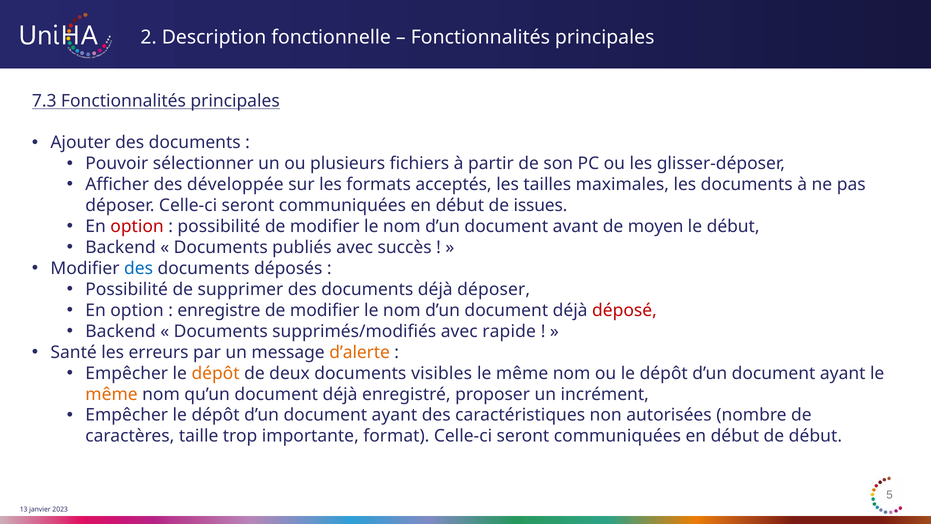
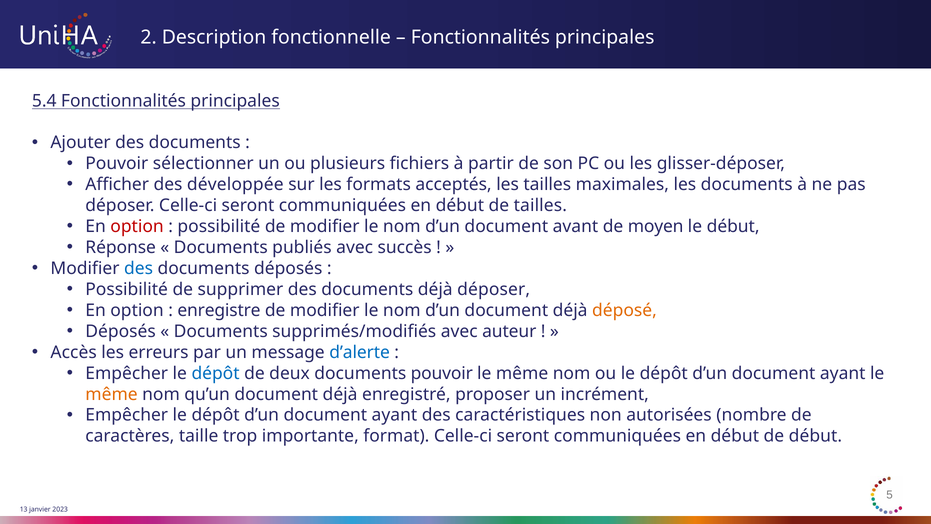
7.3: 7.3 -> 5.4
de issues: issues -> tailles
Backend at (121, 247): Backend -> Réponse
déposé colour: red -> orange
Backend at (121, 331): Backend -> Déposés
rapide: rapide -> auteur
Santé: Santé -> Accès
d’alerte colour: orange -> blue
dépôt at (216, 373) colour: orange -> blue
documents visibles: visibles -> pouvoir
